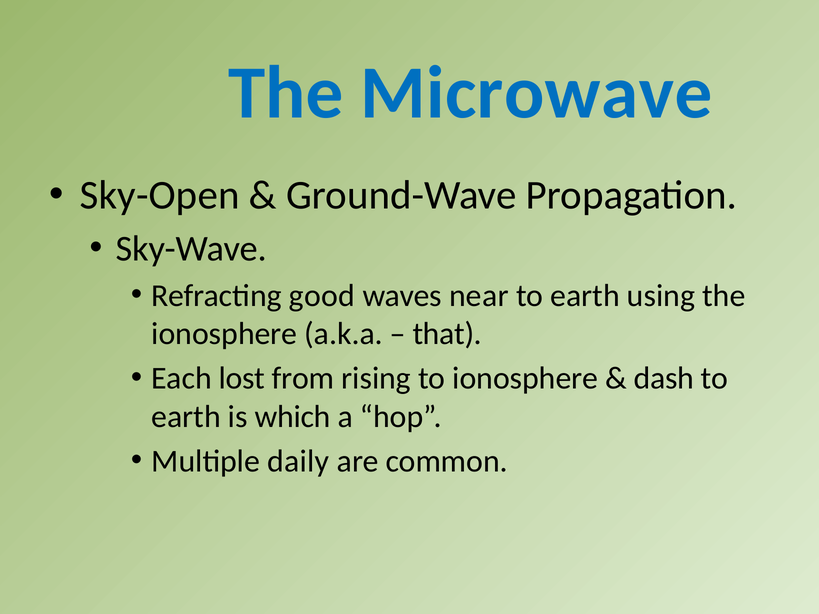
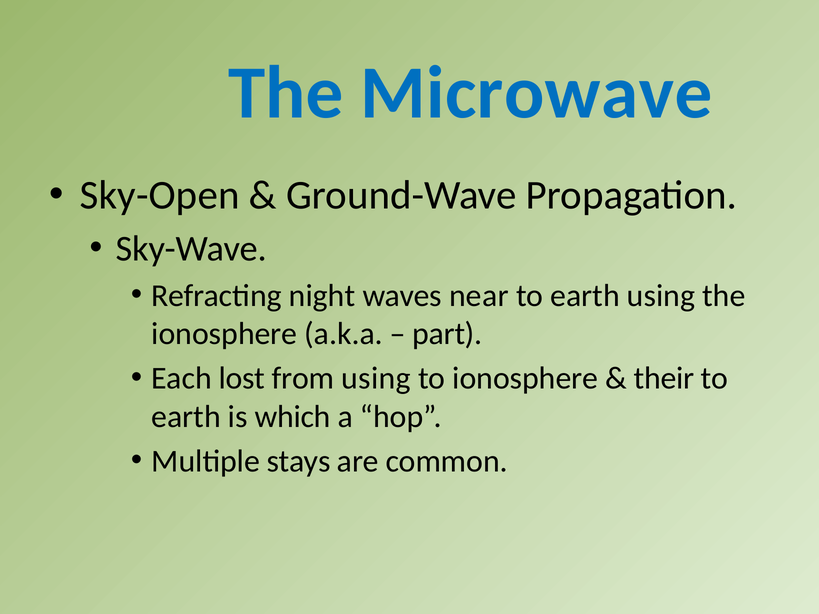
good: good -> night
that: that -> part
from rising: rising -> using
dash: dash -> their
daily: daily -> stays
